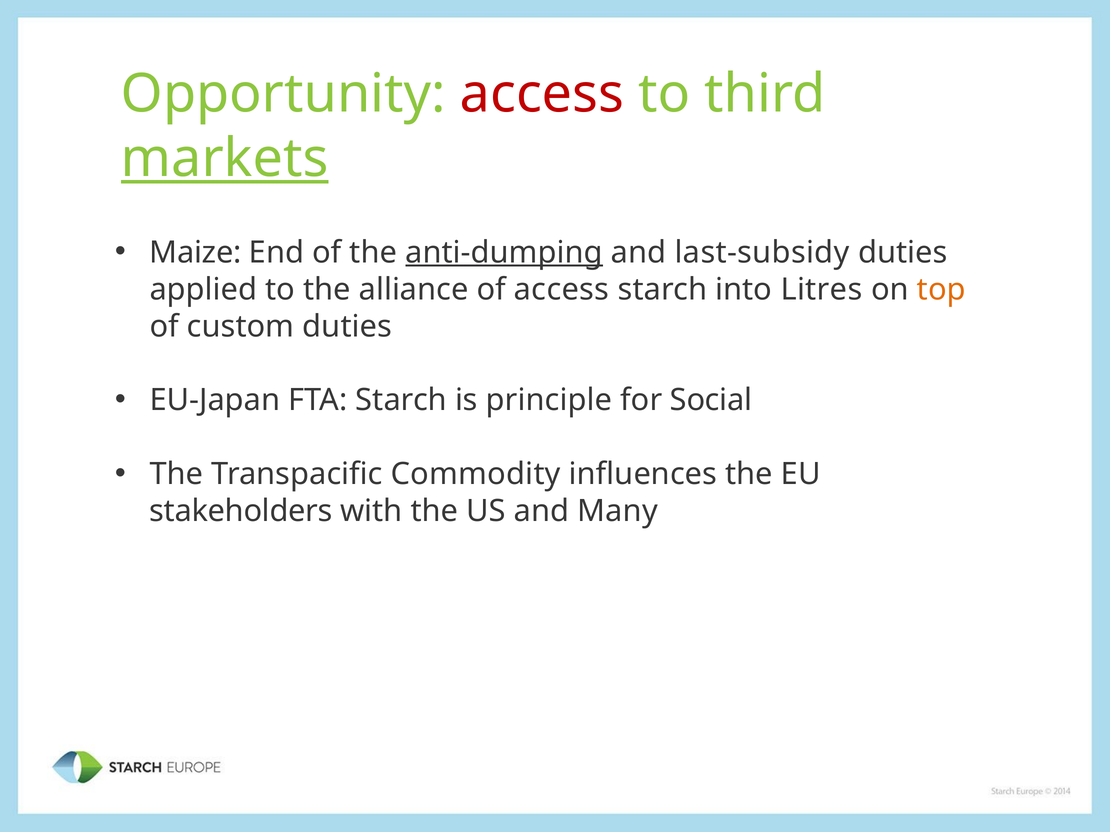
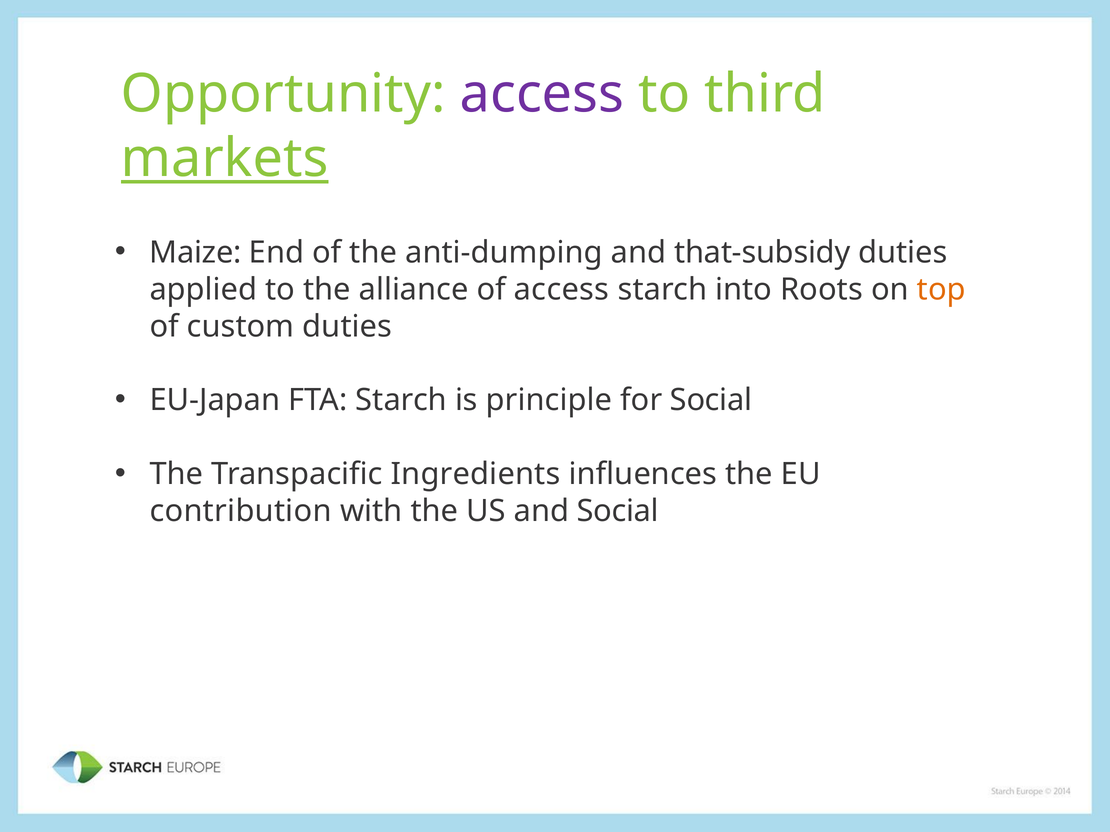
access at (542, 94) colour: red -> purple
anti-dumping underline: present -> none
last-subsidy: last-subsidy -> that-subsidy
Litres: Litres -> Roots
Commodity: Commodity -> Ingredients
stakeholders: stakeholders -> contribution
and Many: Many -> Social
